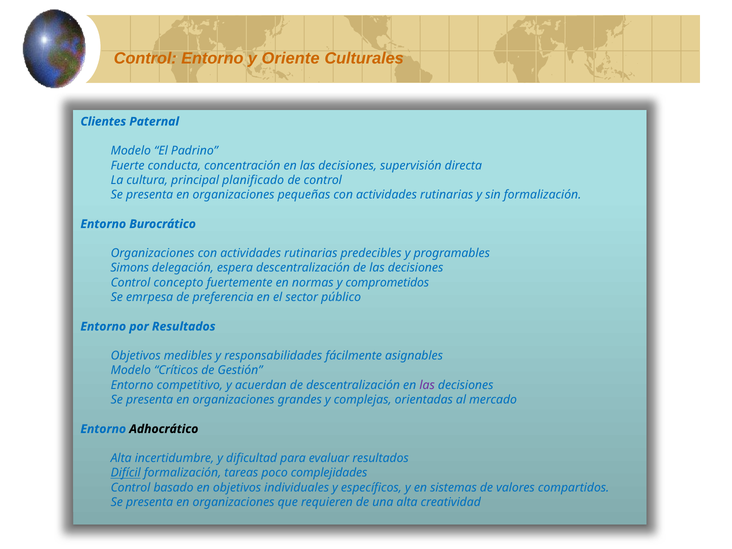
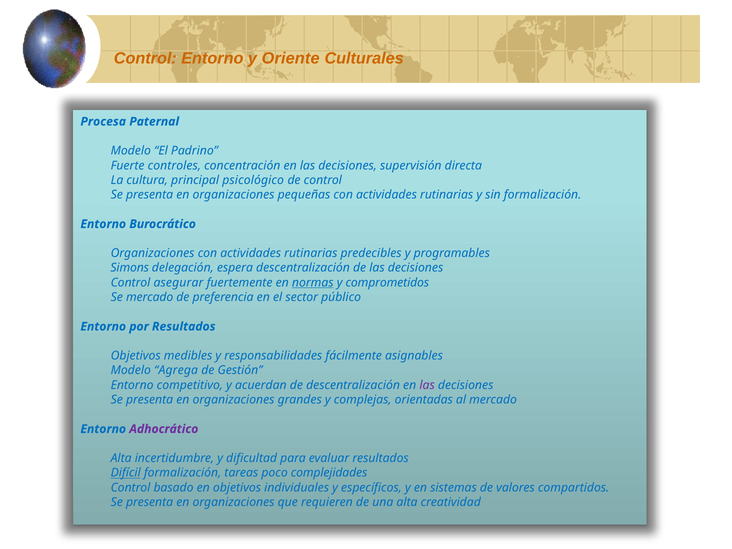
Clientes: Clientes -> Procesa
conducta: conducta -> controles
planificado: planificado -> psicológico
concepto: concepto -> asegurar
normas underline: none -> present
Se emrpesa: emrpesa -> mercado
Críticos: Críticos -> Agrega
Adhocrático colour: black -> purple
